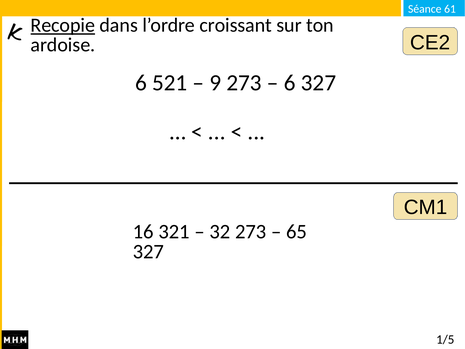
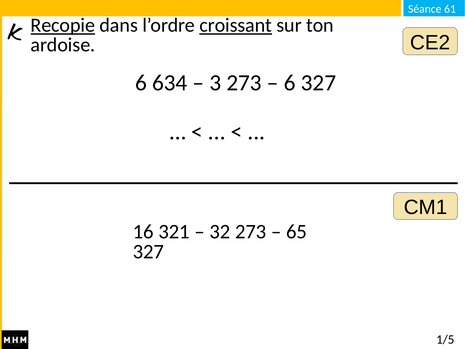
croissant underline: none -> present
521: 521 -> 634
9: 9 -> 3
